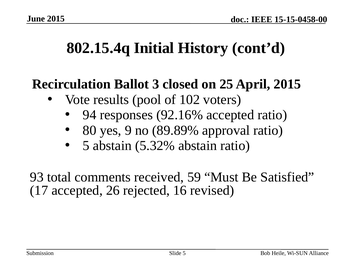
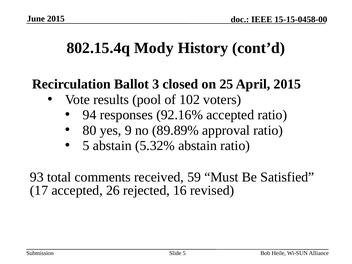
Initial: Initial -> Mody
